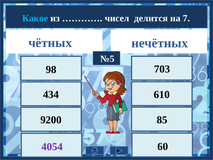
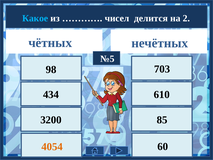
7: 7 -> 2
9200: 9200 -> 3200
4054 colour: purple -> orange
